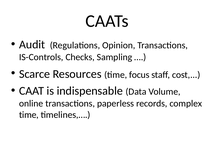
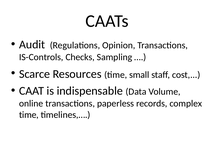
focus: focus -> small
